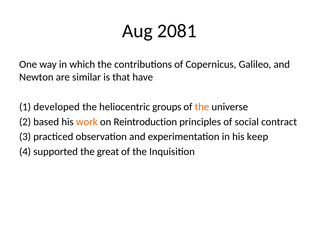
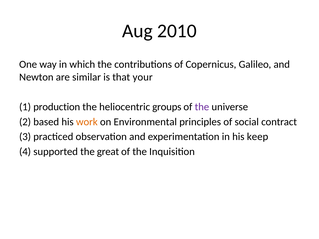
2081: 2081 -> 2010
have: have -> your
developed: developed -> production
the at (202, 107) colour: orange -> purple
Reintroduction: Reintroduction -> Environmental
